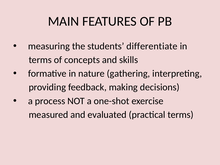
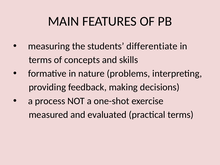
gathering: gathering -> problems
